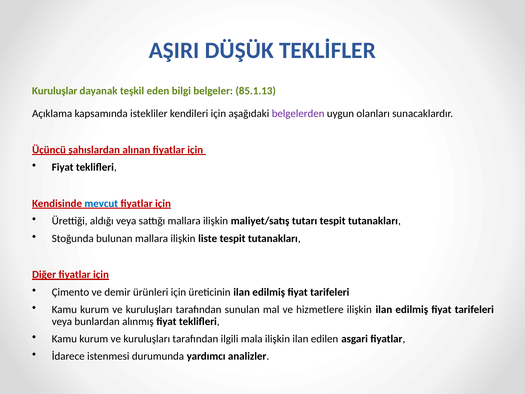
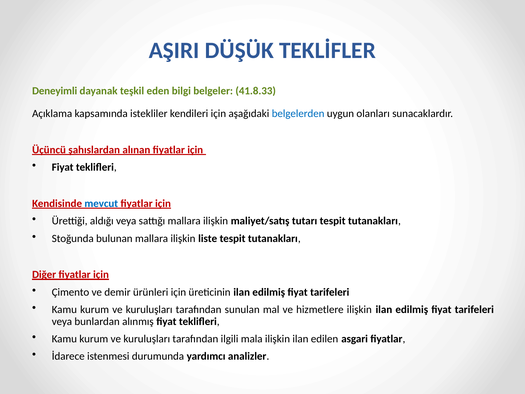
Kuruluşlar: Kuruluşlar -> Deneyimli
85.1.13: 85.1.13 -> 41.8.33
belgelerden colour: purple -> blue
